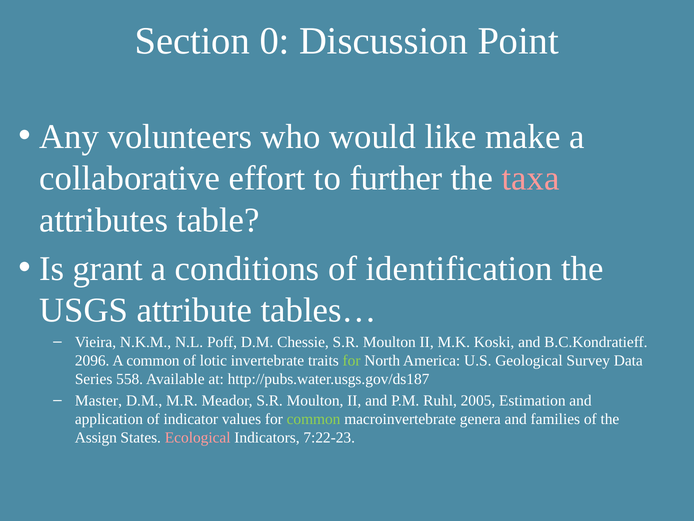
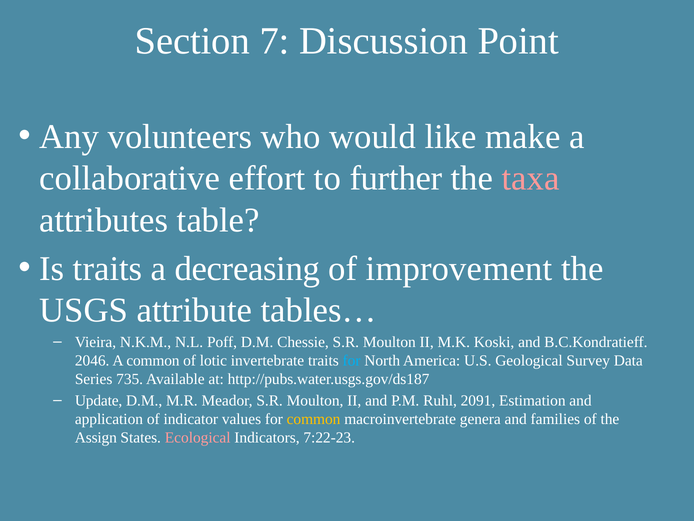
0: 0 -> 7
Is grant: grant -> traits
conditions: conditions -> decreasing
identification: identification -> improvement
2096: 2096 -> 2046
for at (352, 360) colour: light green -> light blue
558: 558 -> 735
Master: Master -> Update
2005: 2005 -> 2091
common at (314, 419) colour: light green -> yellow
